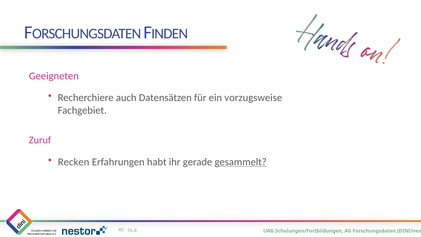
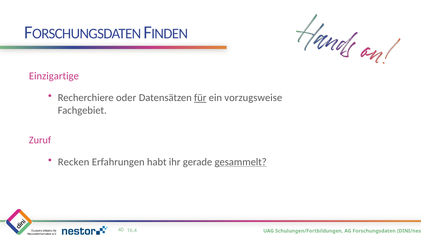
Geeigneten: Geeigneten -> Einzigartige
auch: auch -> oder
für underline: none -> present
